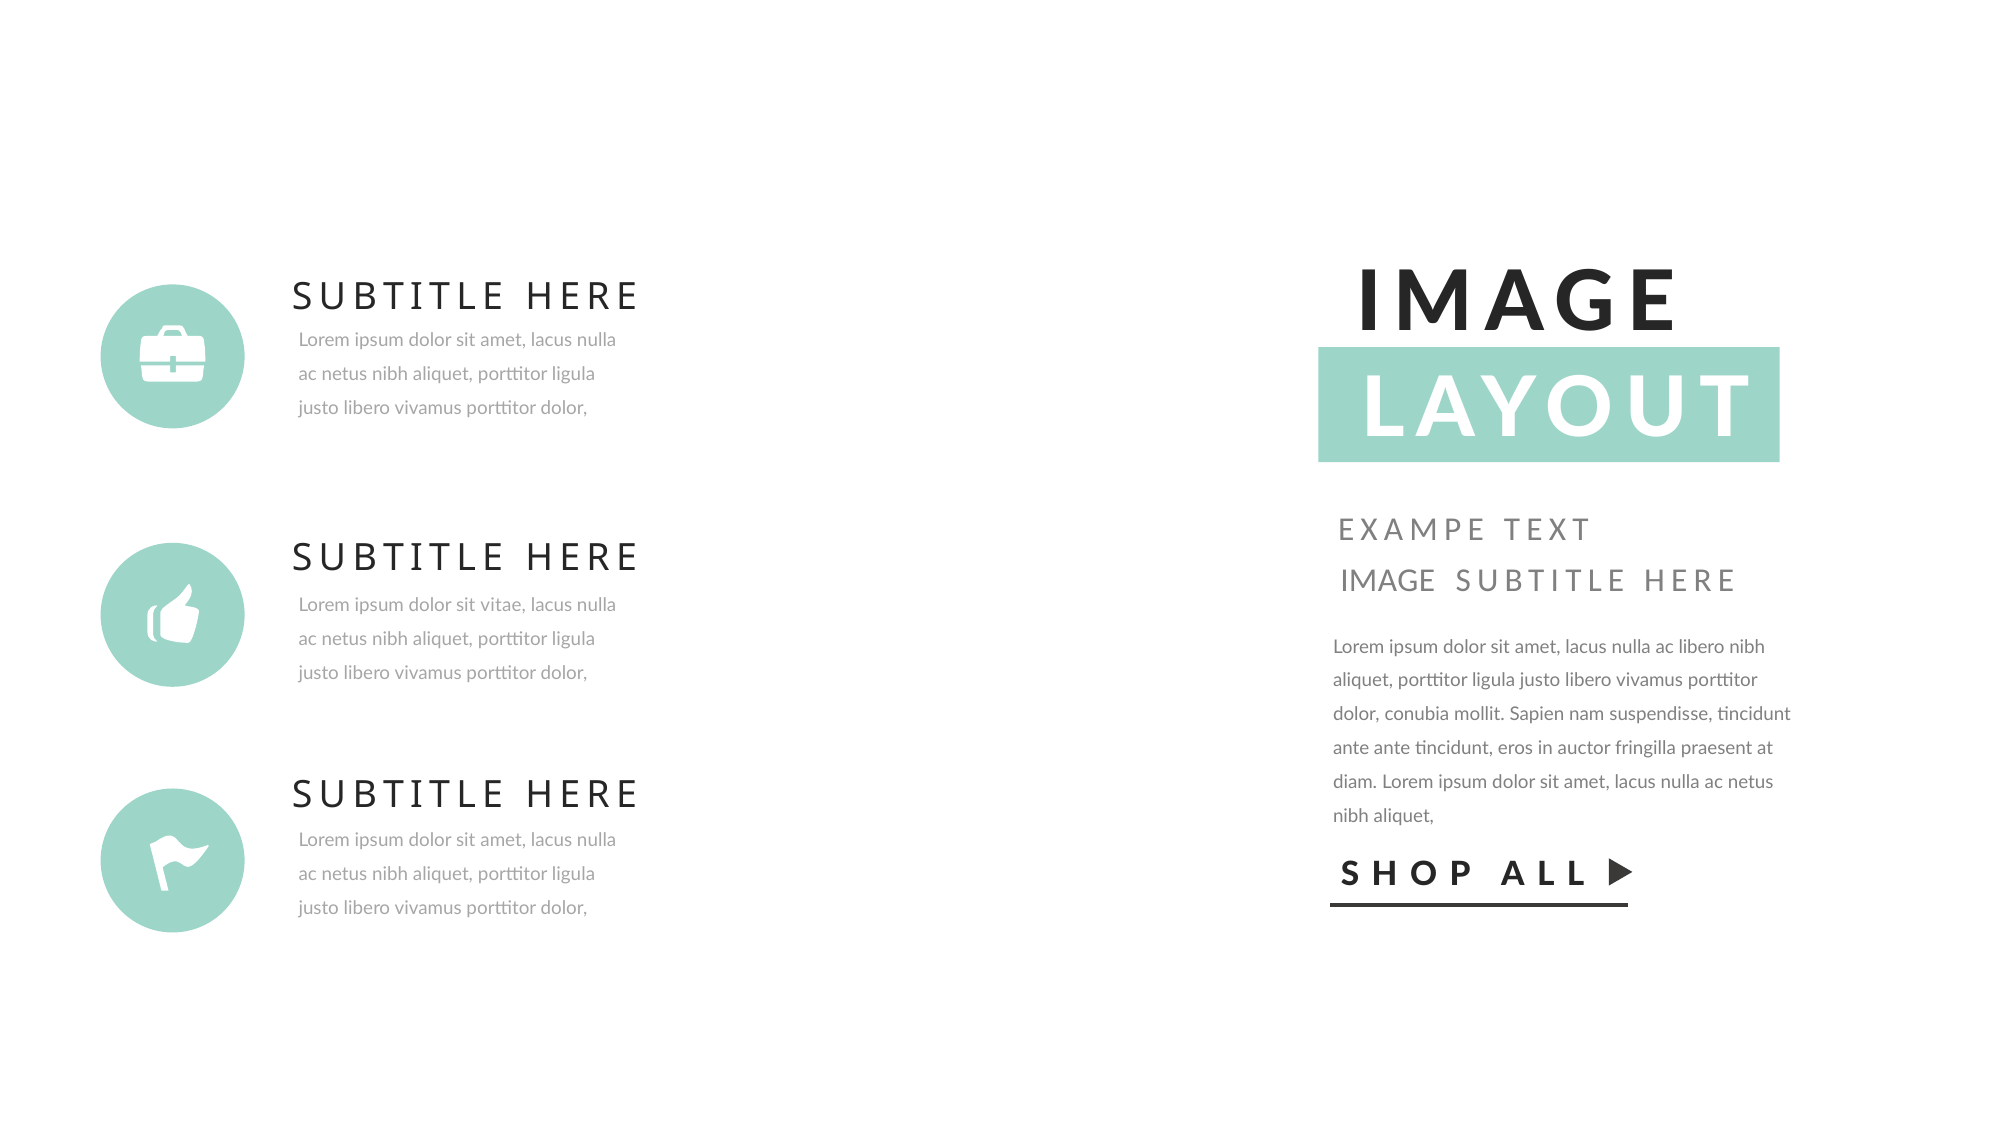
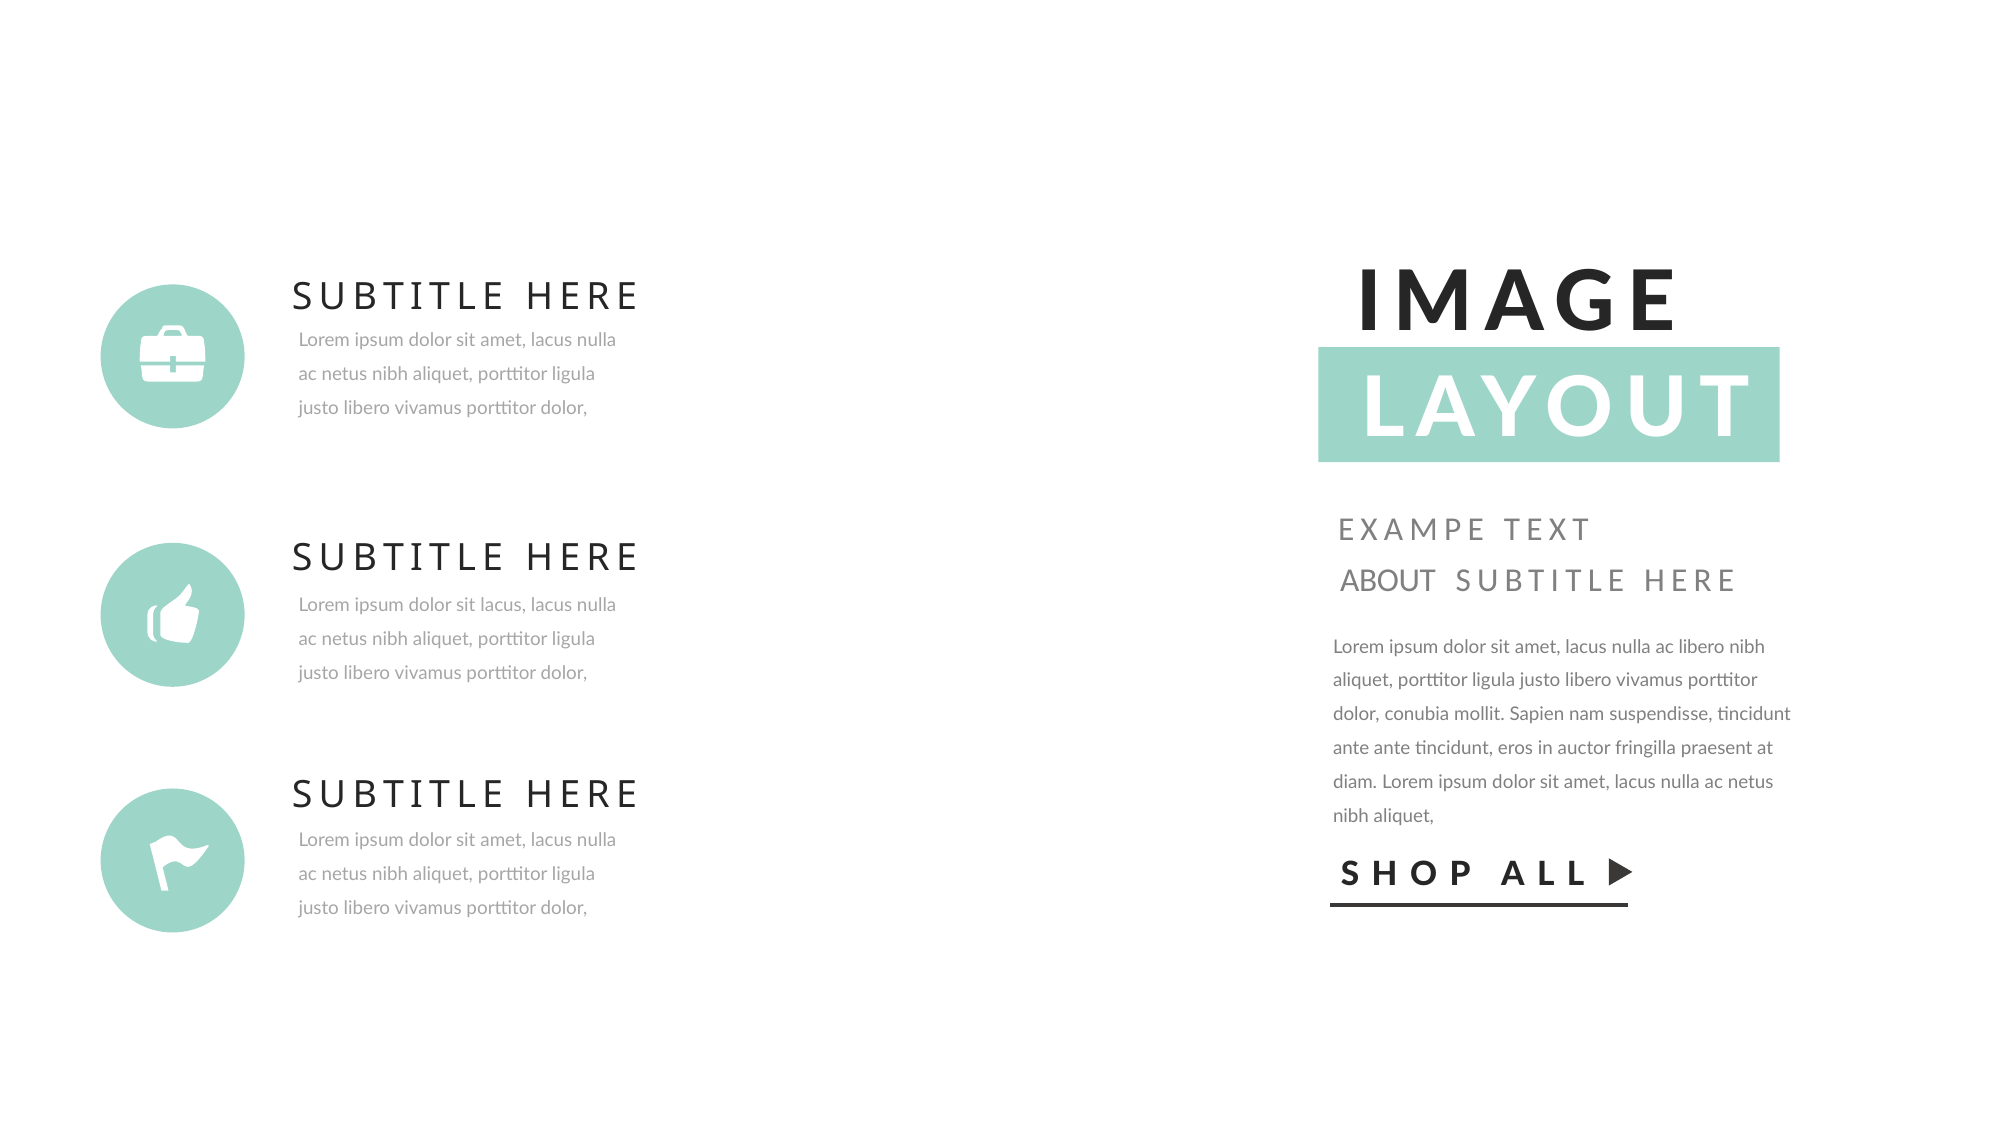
IMAGE at (1388, 581): IMAGE -> ABOUT
sit vitae: vitae -> lacus
